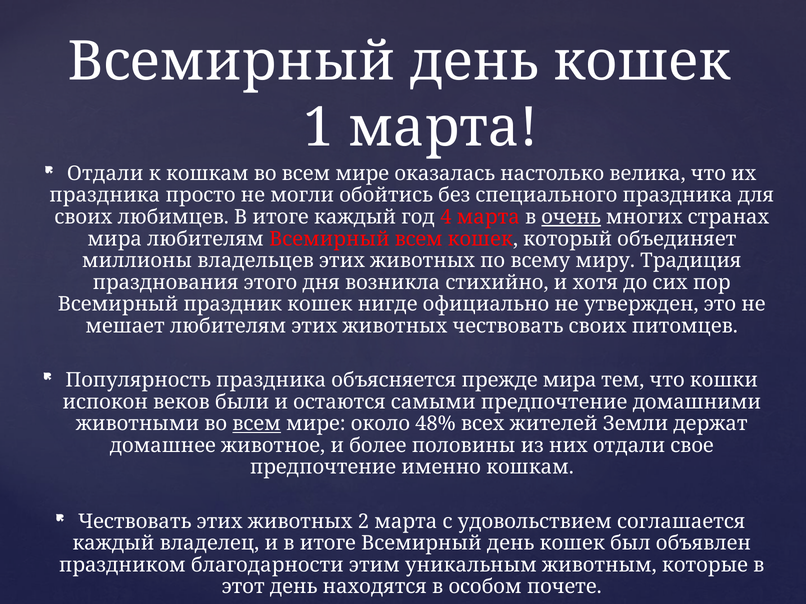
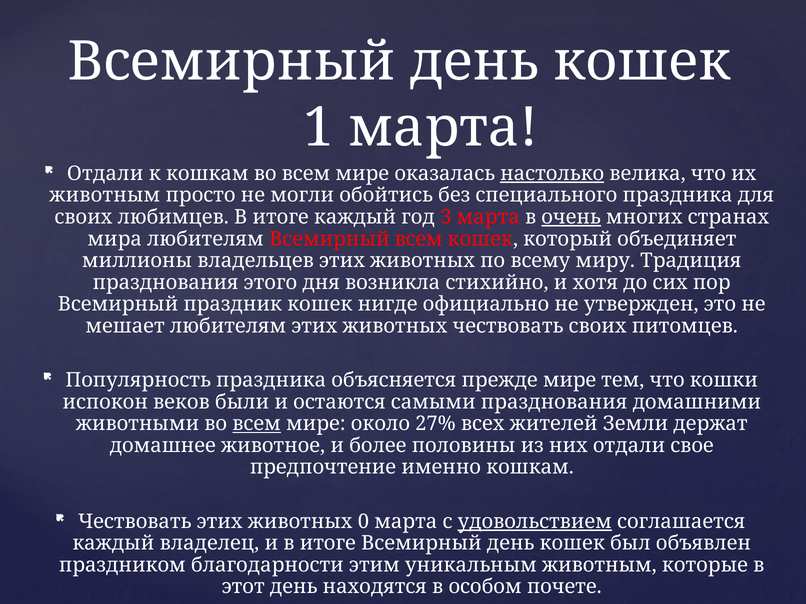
настолько underline: none -> present
праздника at (105, 196): праздника -> животным
4: 4 -> 3
прежде мира: мира -> мире
самыми предпочтение: предпочтение -> празднования
48%: 48% -> 27%
2: 2 -> 0
удовольствием underline: none -> present
